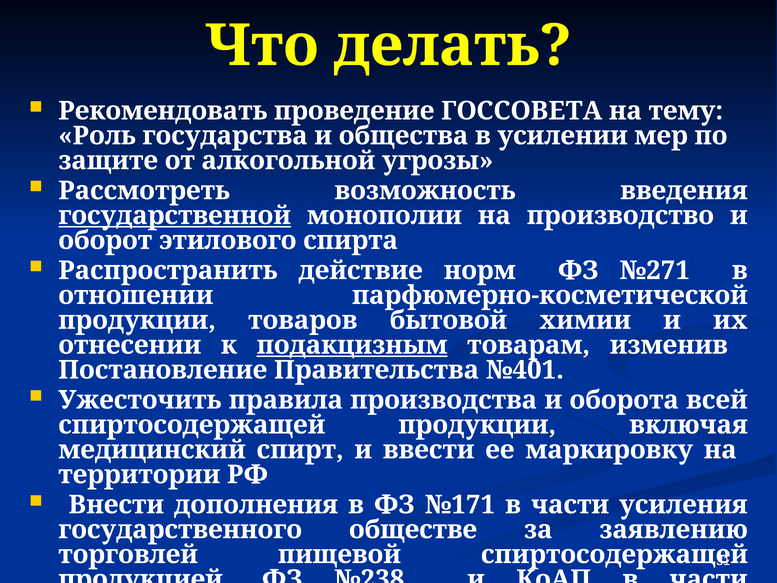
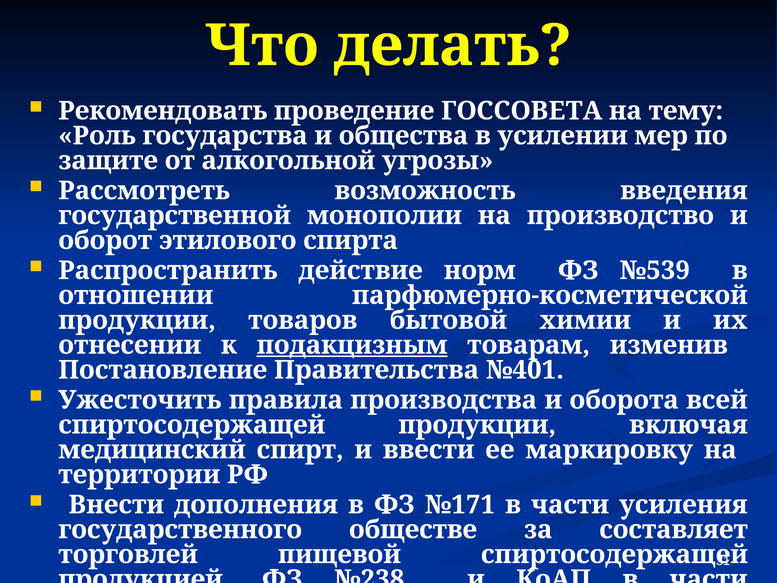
государственной underline: present -> none
№271: №271 -> №539
заявлению: заявлению -> составляет
